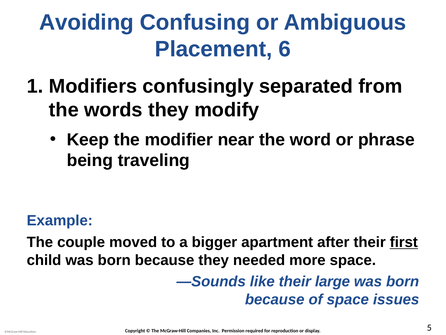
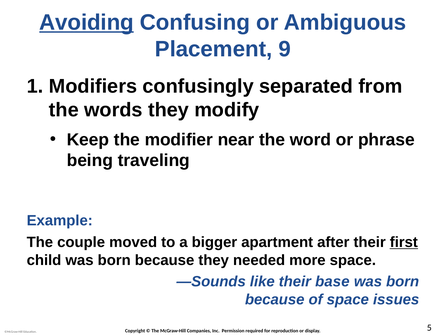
Avoiding underline: none -> present
6: 6 -> 9
large: large -> base
